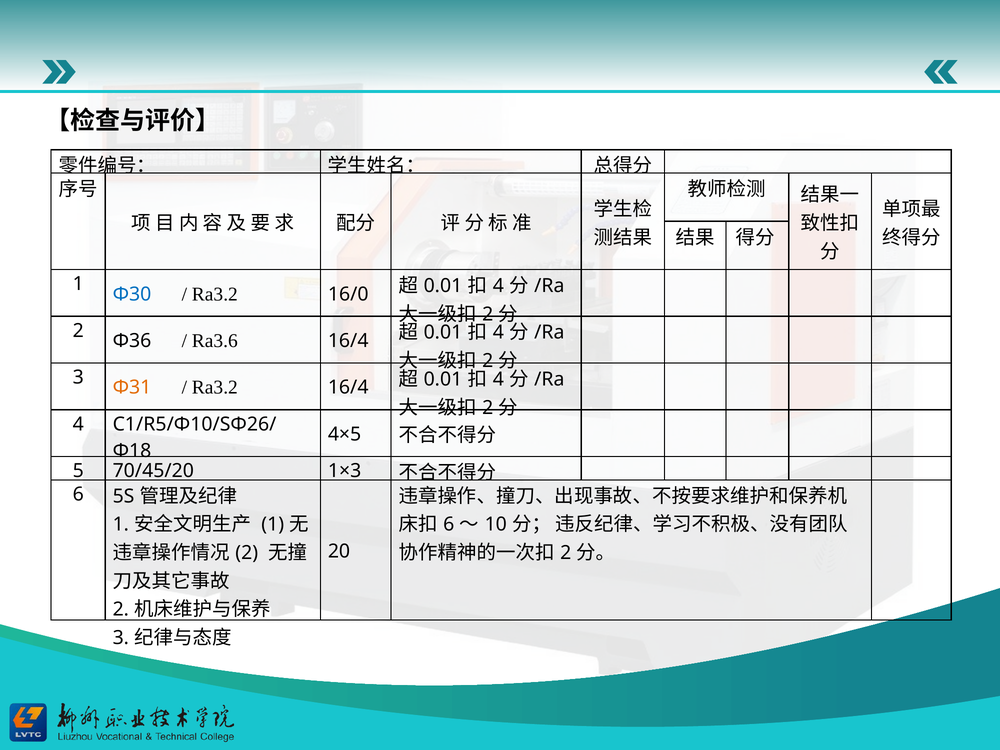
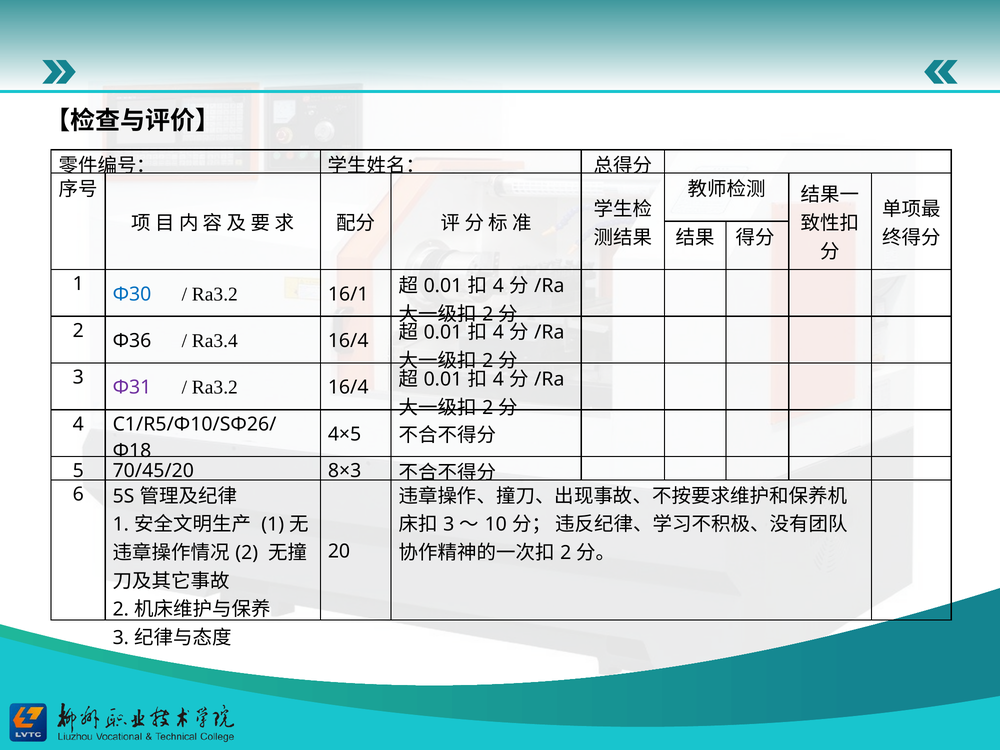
16/0: 16/0 -> 16/1
Ra3.6: Ra3.6 -> Ra3.4
Φ31 colour: orange -> purple
1×3: 1×3 -> 8×3
6 at (449, 524): 6 -> 3
